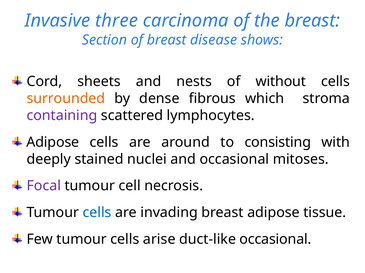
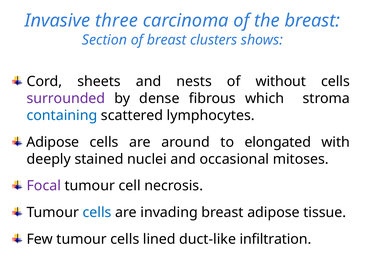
disease: disease -> clusters
surrounded colour: orange -> purple
containing colour: purple -> blue
consisting: consisting -> elongated
arise: arise -> lined
duct-like occasional: occasional -> infiltration
